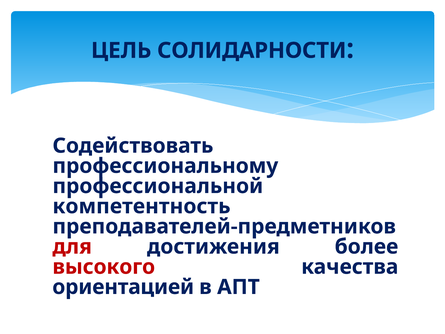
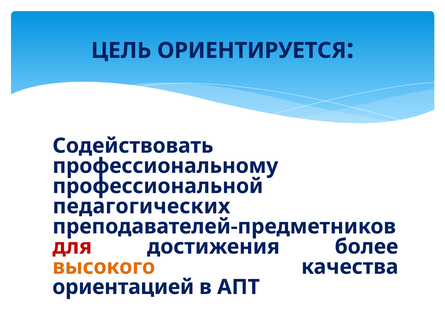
СОЛИДАРНОСТИ: СОЛИДАРНОСТИ -> ОРИЕНТИРУЕТСЯ
компетентность: компетентность -> педагогических
высокого colour: red -> orange
